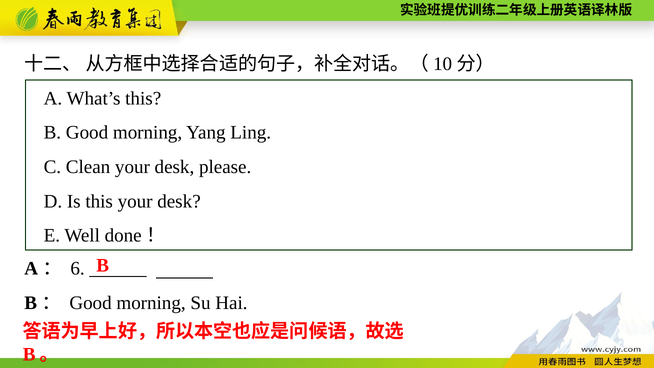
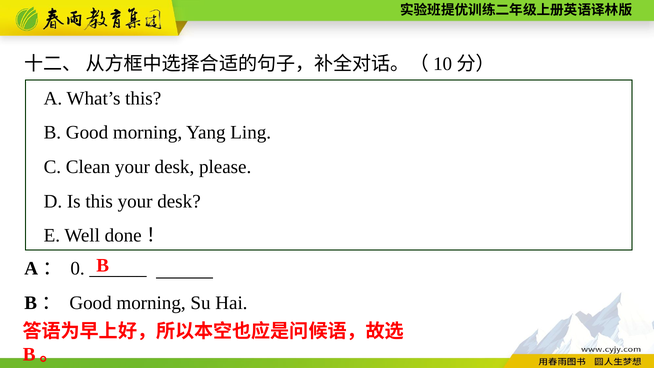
6: 6 -> 0
